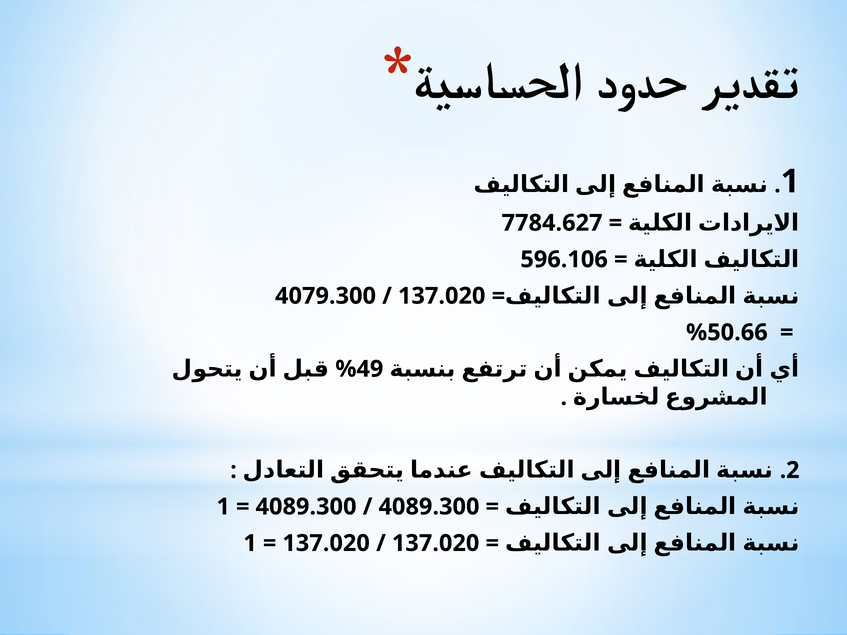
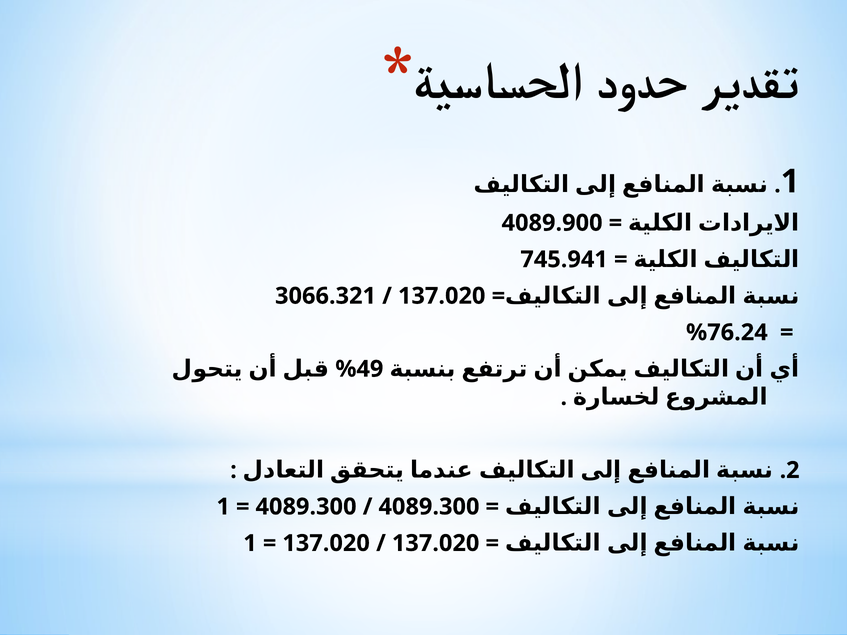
7784.627: 7784.627 -> 4089.900
596.106: 596.106 -> 745.941
4079.300: 4079.300 -> 3066.321
%50.66: %50.66 -> %76.24
